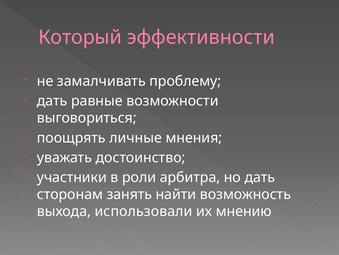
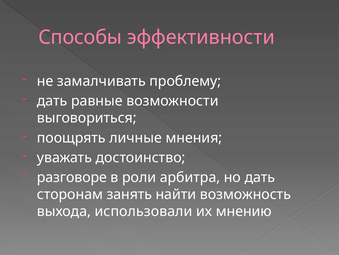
Который: Который -> Способы
участники: участники -> разговоре
